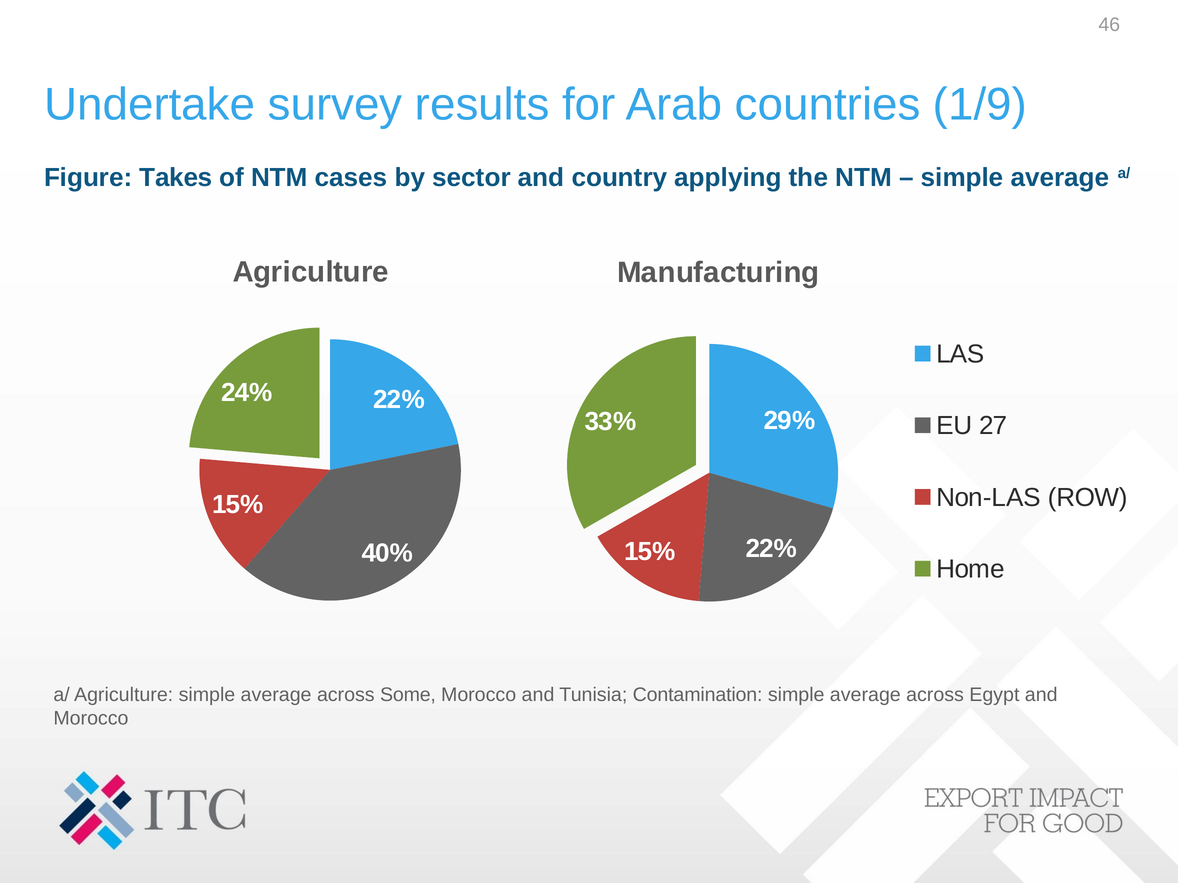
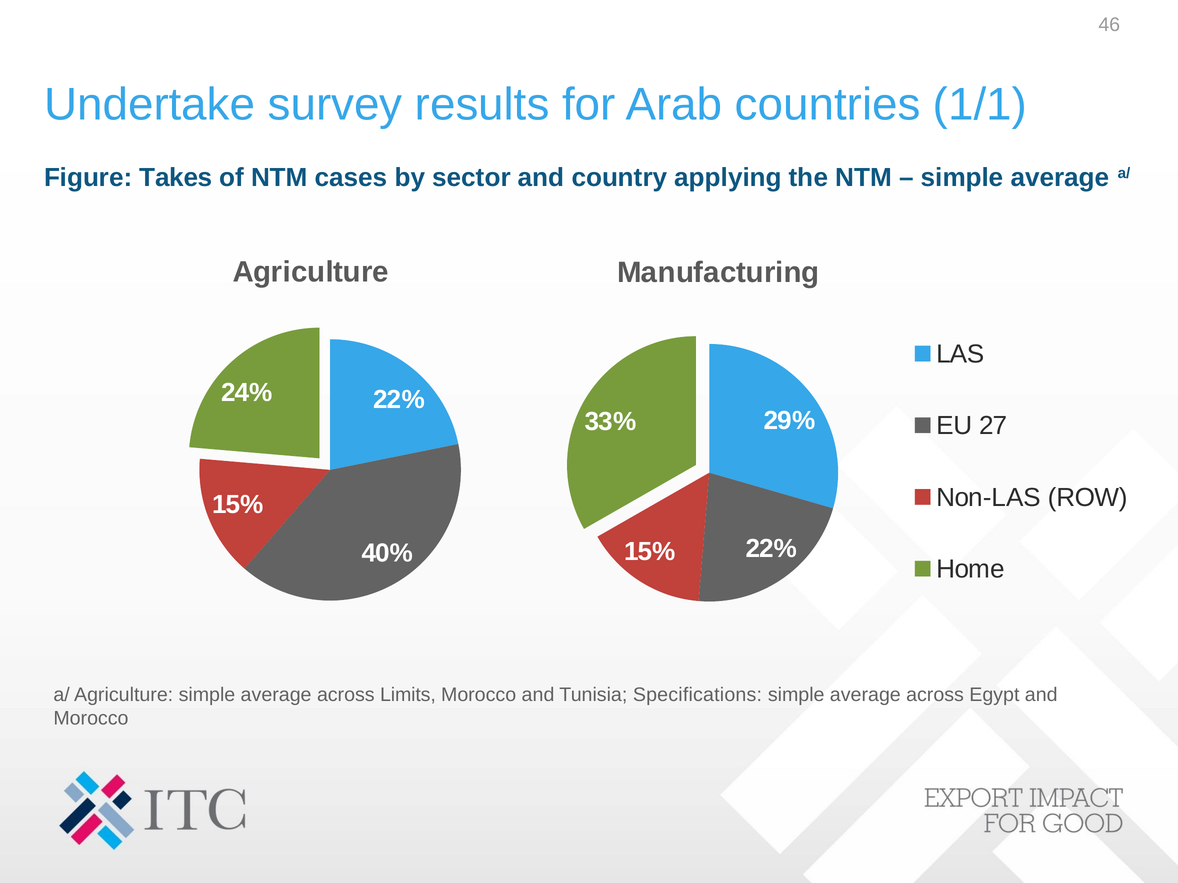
1/9: 1/9 -> 1/1
Some: Some -> Limits
Contamination: Contamination -> Specifications
